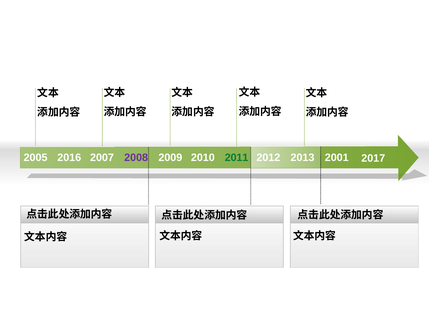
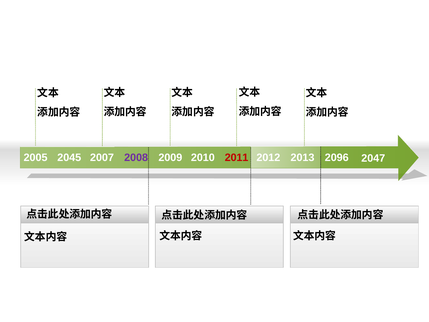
2016: 2016 -> 2045
2011 colour: green -> red
2001: 2001 -> 2096
2017: 2017 -> 2047
